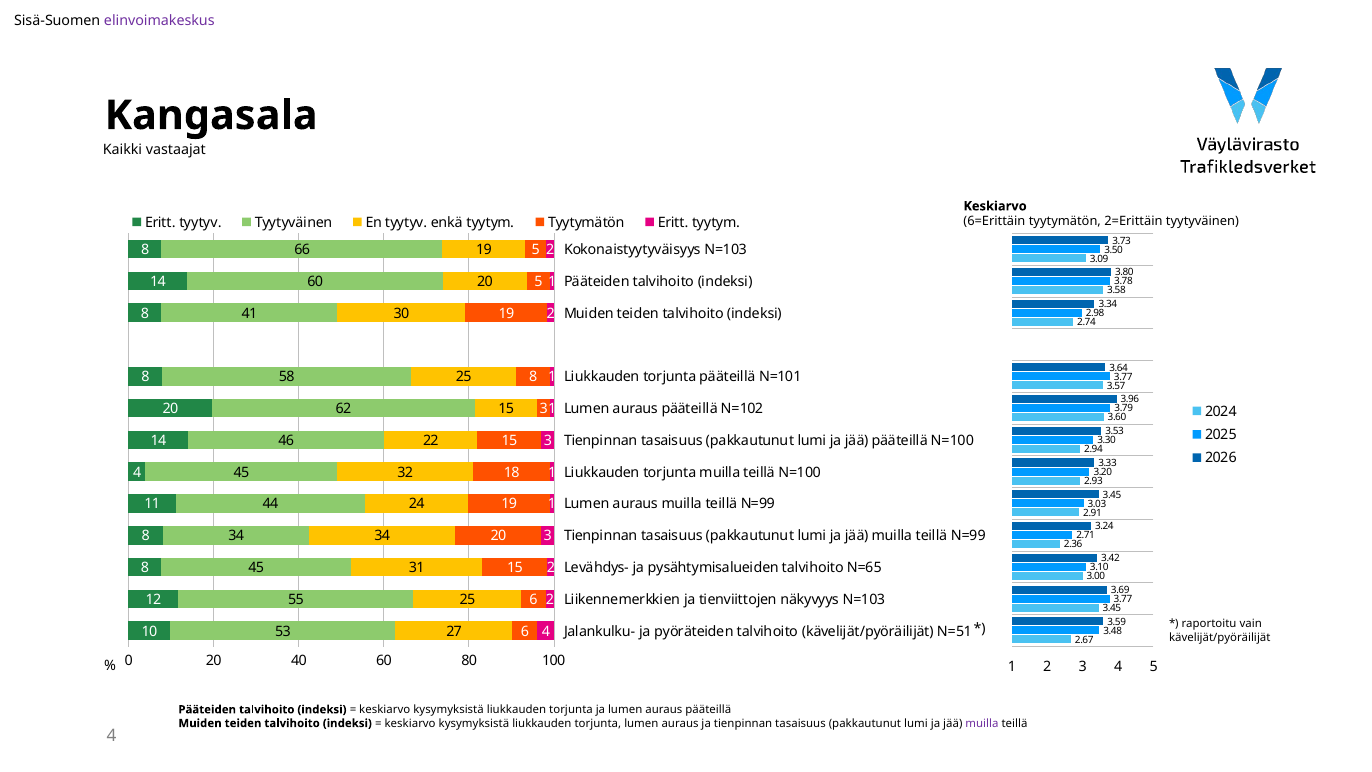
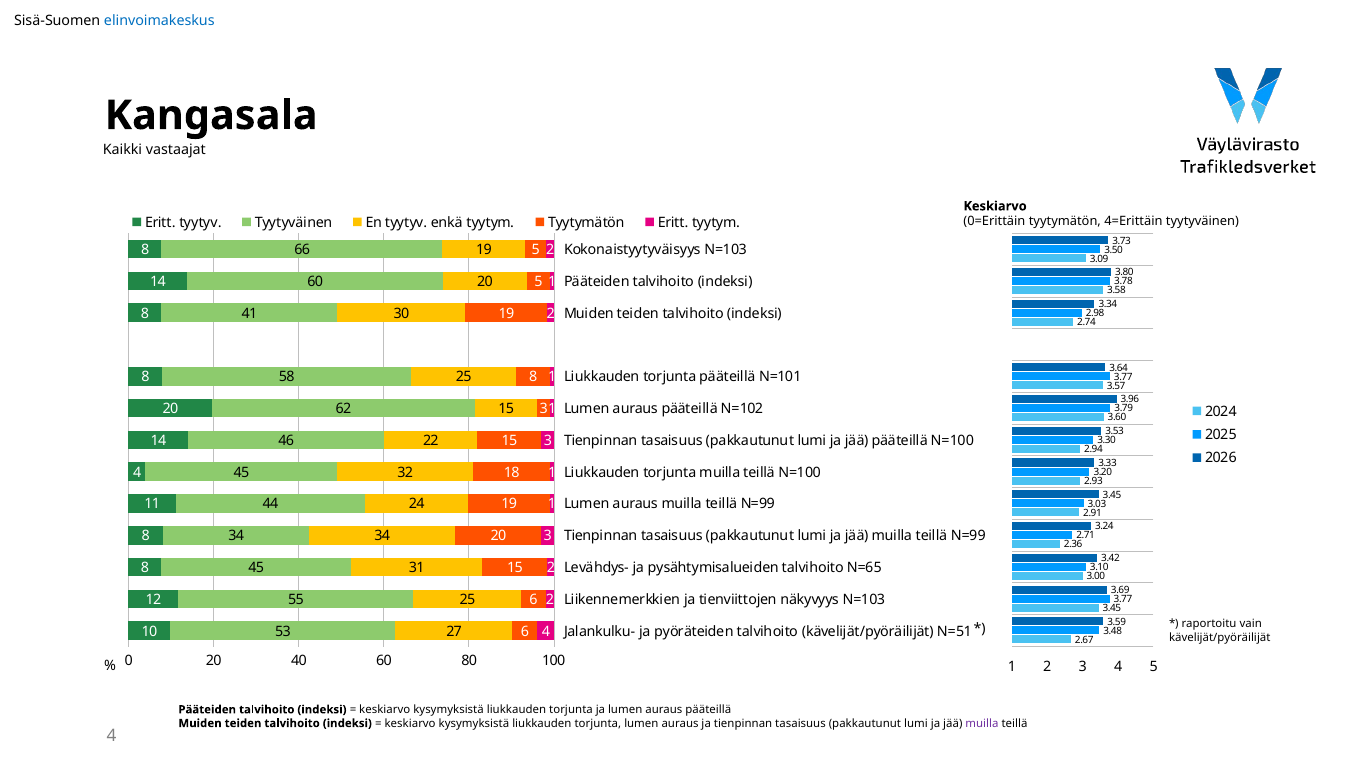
elinvoimakeskus colour: purple -> blue
6=Erittäin: 6=Erittäin -> 0=Erittäin
2=Erittäin: 2=Erittäin -> 4=Erittäin
